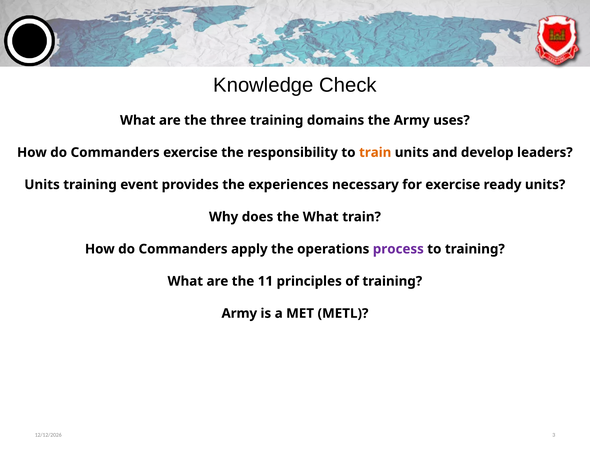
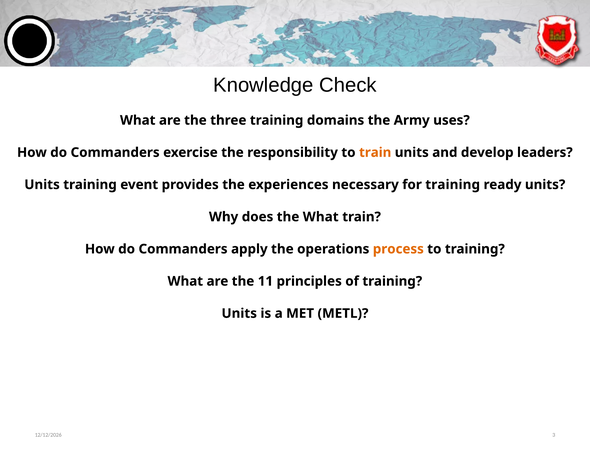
for exercise: exercise -> training
process colour: purple -> orange
Army at (239, 313): Army -> Units
